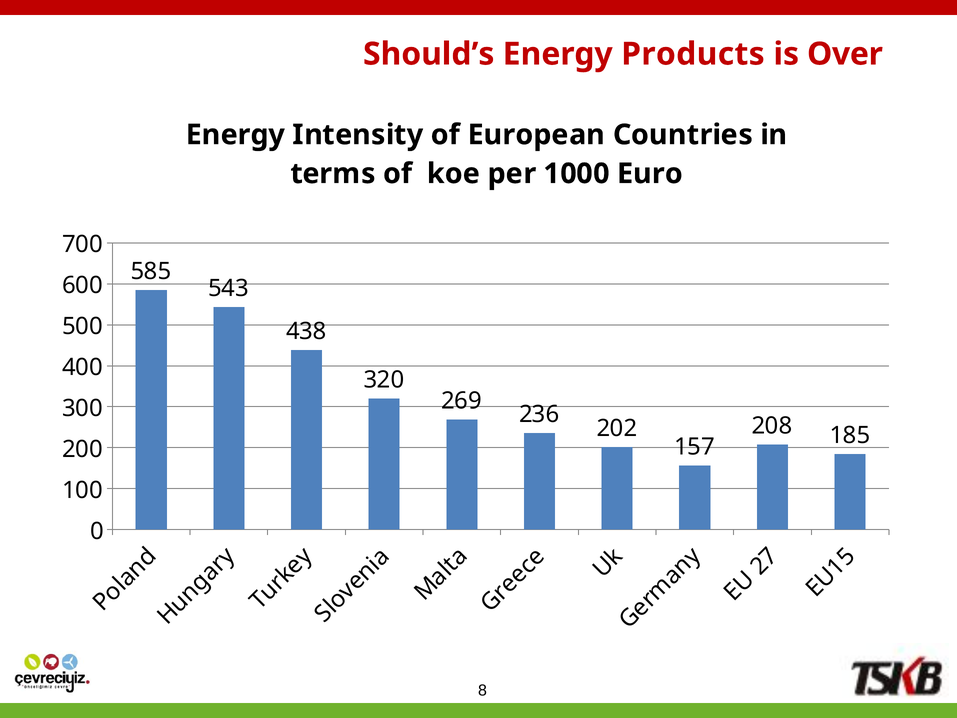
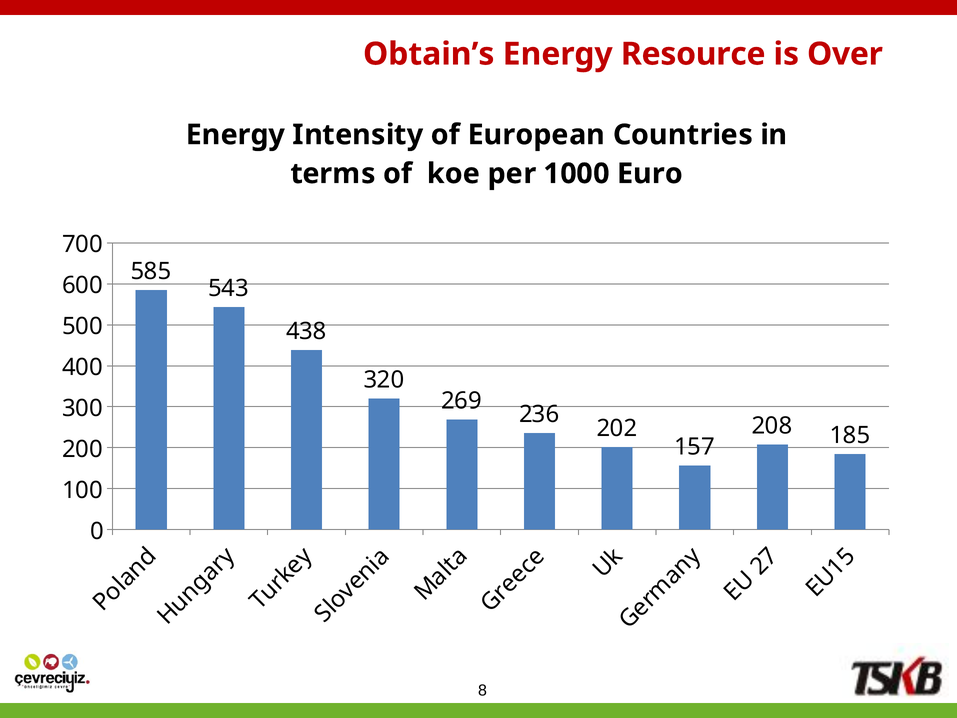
Should’s: Should’s -> Obtain’s
Products: Products -> Resource
